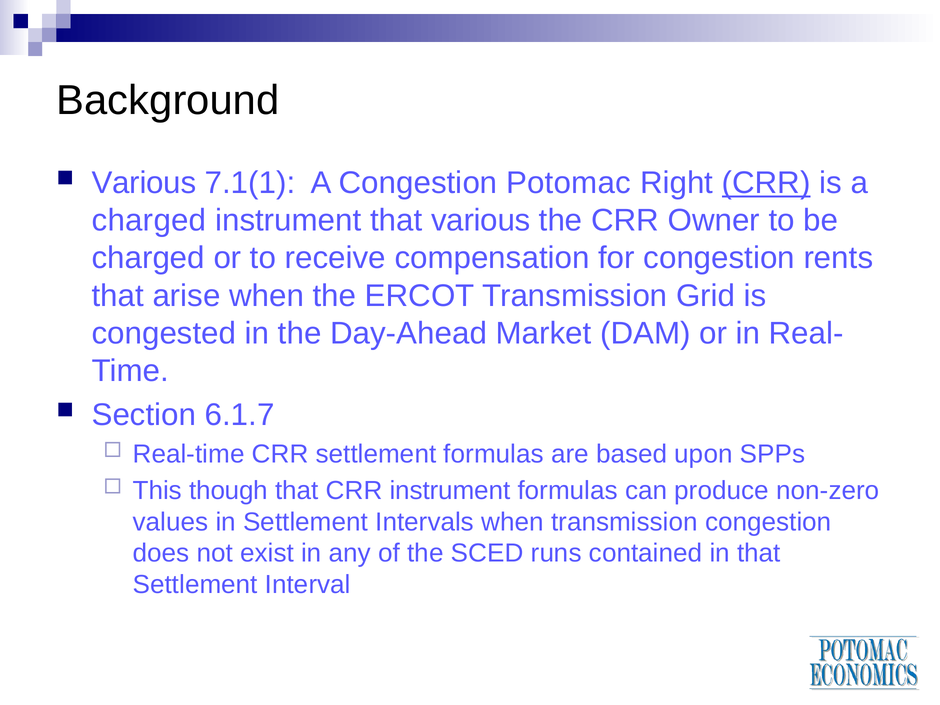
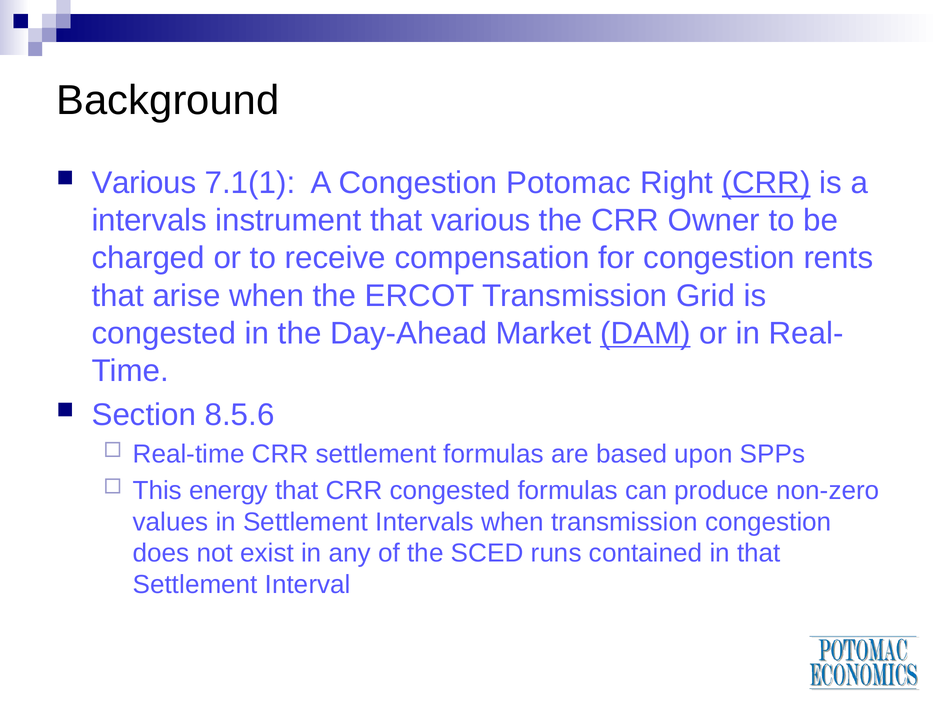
charged at (149, 220): charged -> intervals
DAM underline: none -> present
6.1.7: 6.1.7 -> 8.5.6
though: though -> energy
CRR instrument: instrument -> congested
